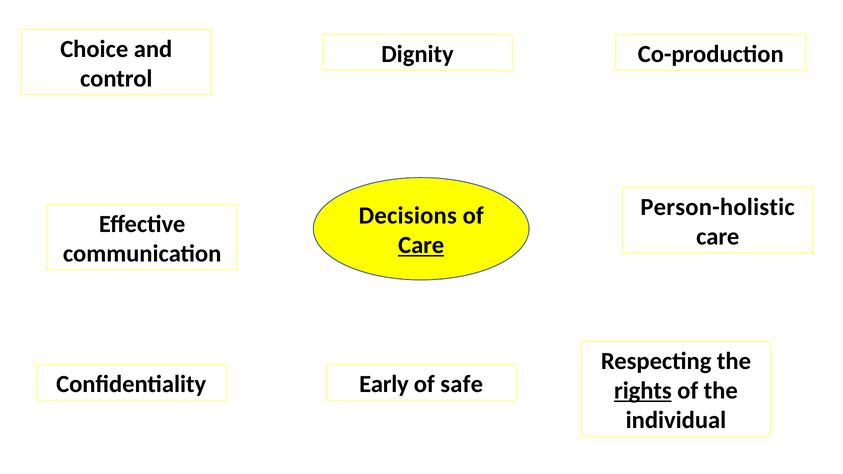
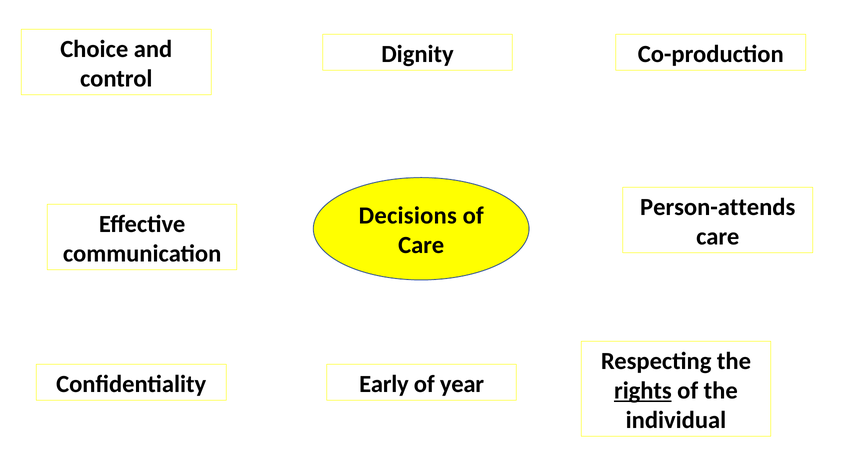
Person-holistic: Person-holistic -> Person-attends
Care at (421, 245) underline: present -> none
safe: safe -> year
